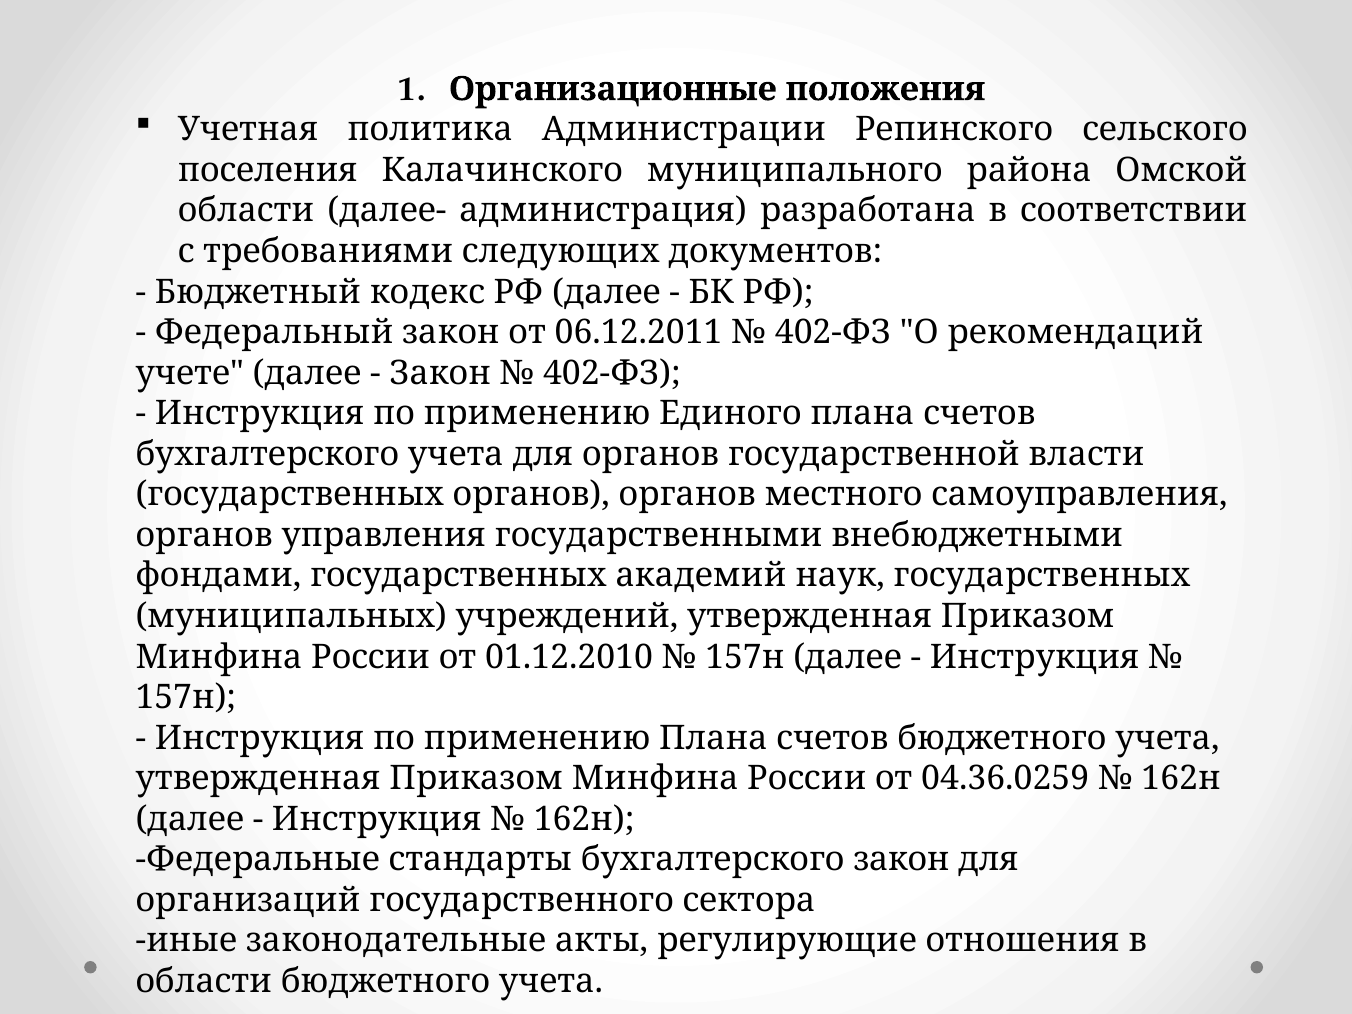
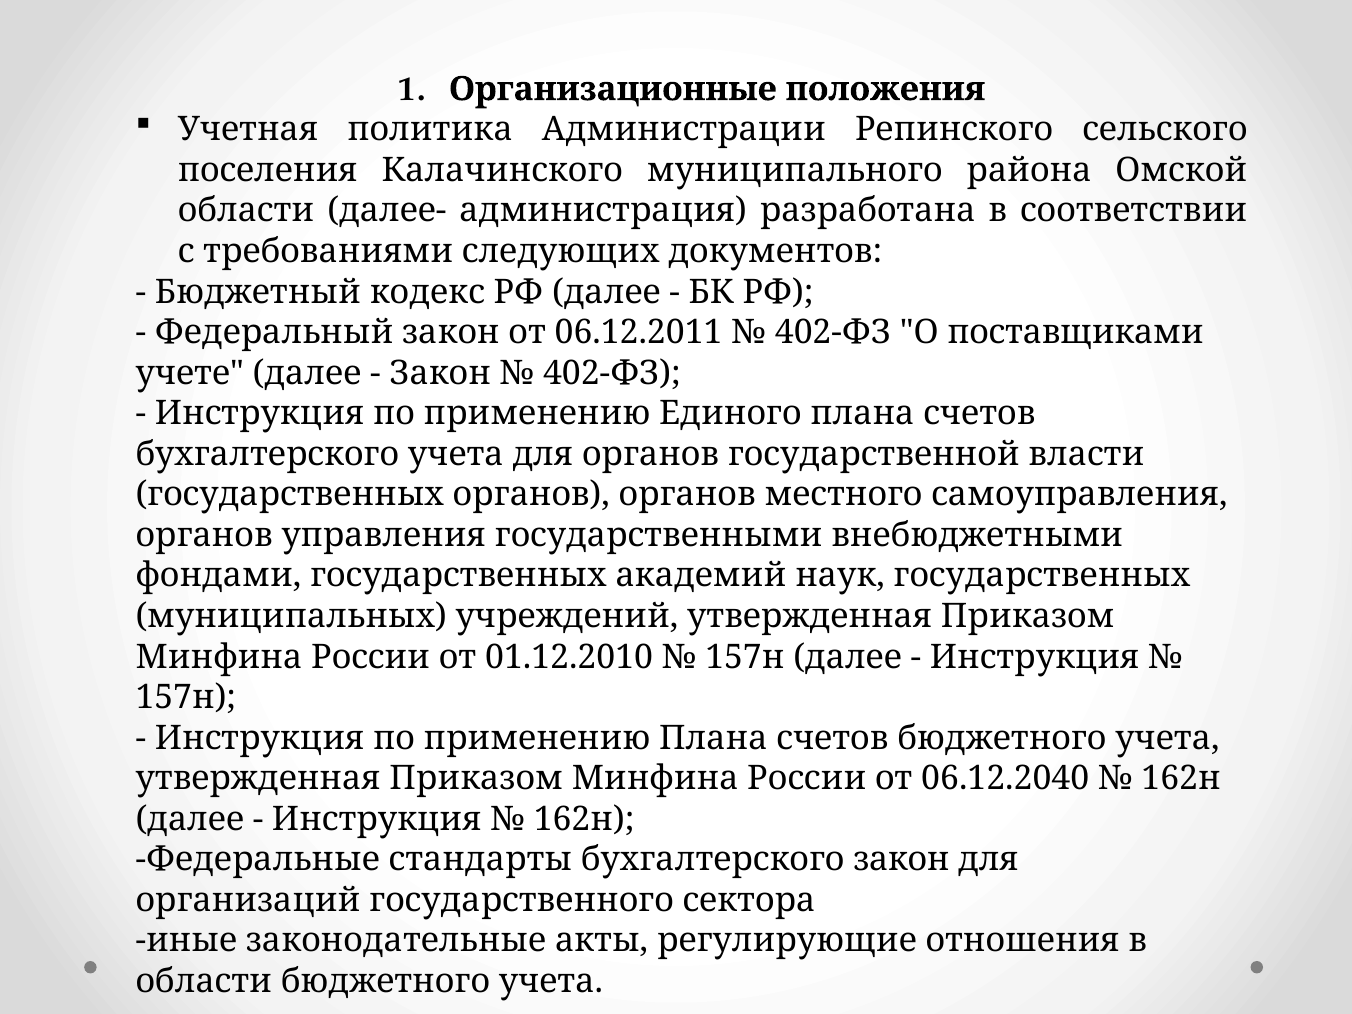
рекомендаций: рекомендаций -> поставщиками
04.36.0259: 04.36.0259 -> 06.12.2040
